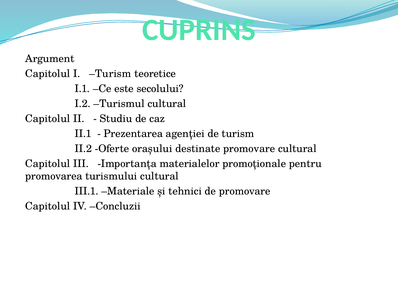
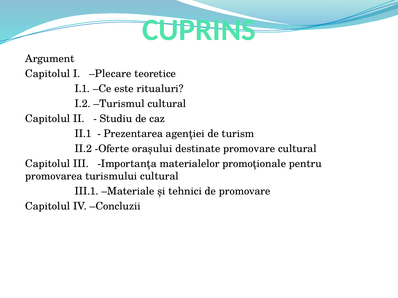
I Turism: Turism -> Plecare
secolului: secolului -> ritualuri
